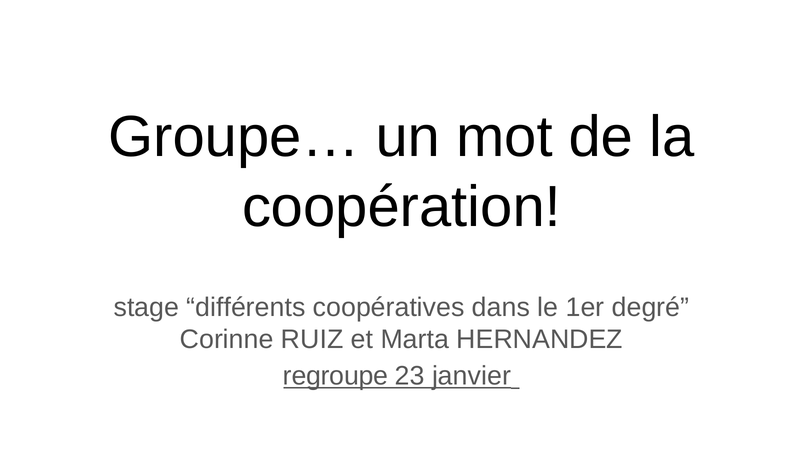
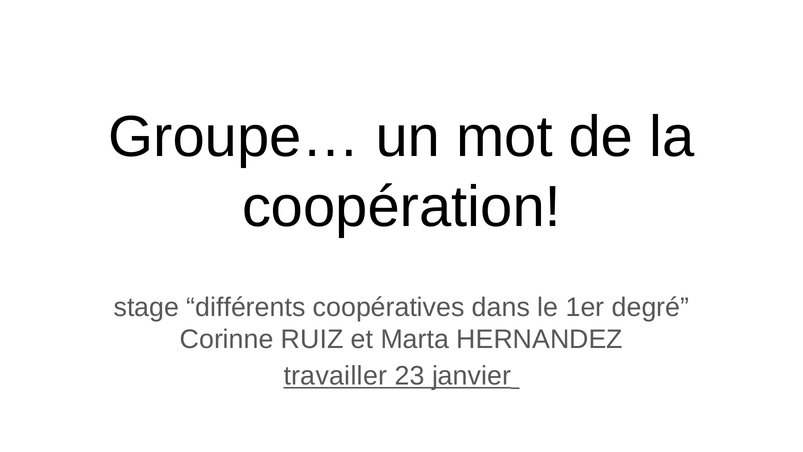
regroupe: regroupe -> travailler
